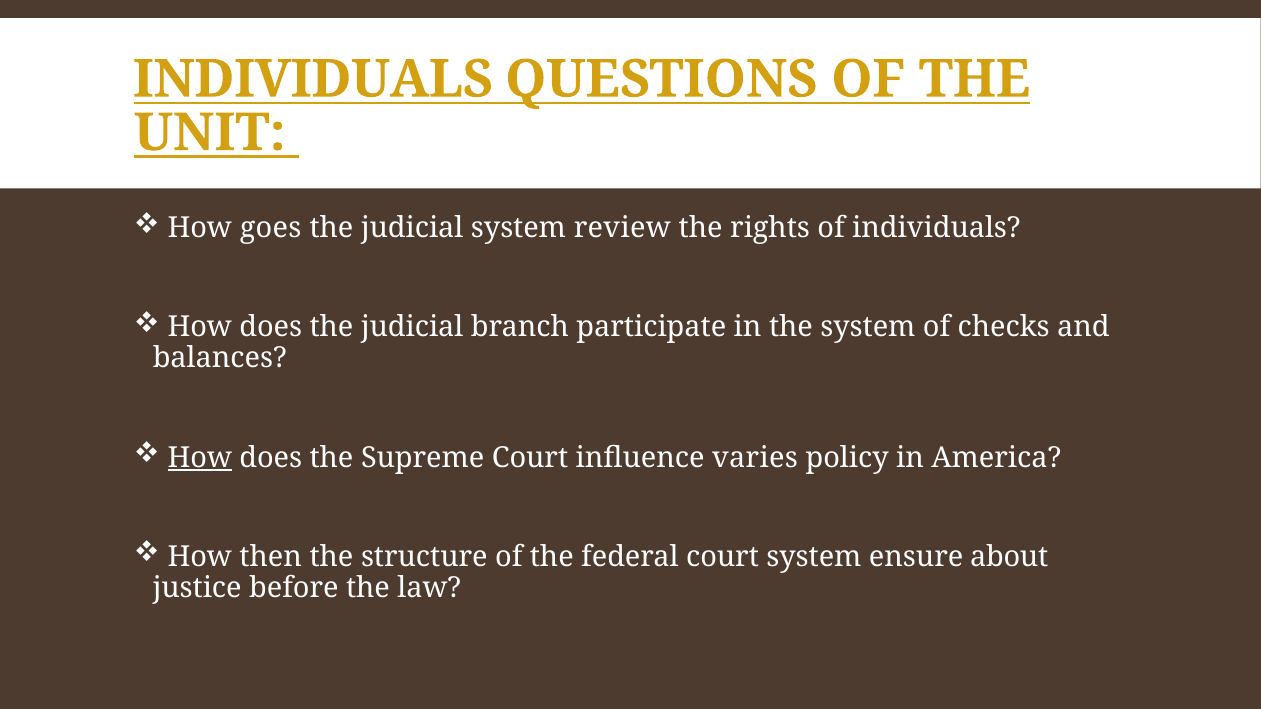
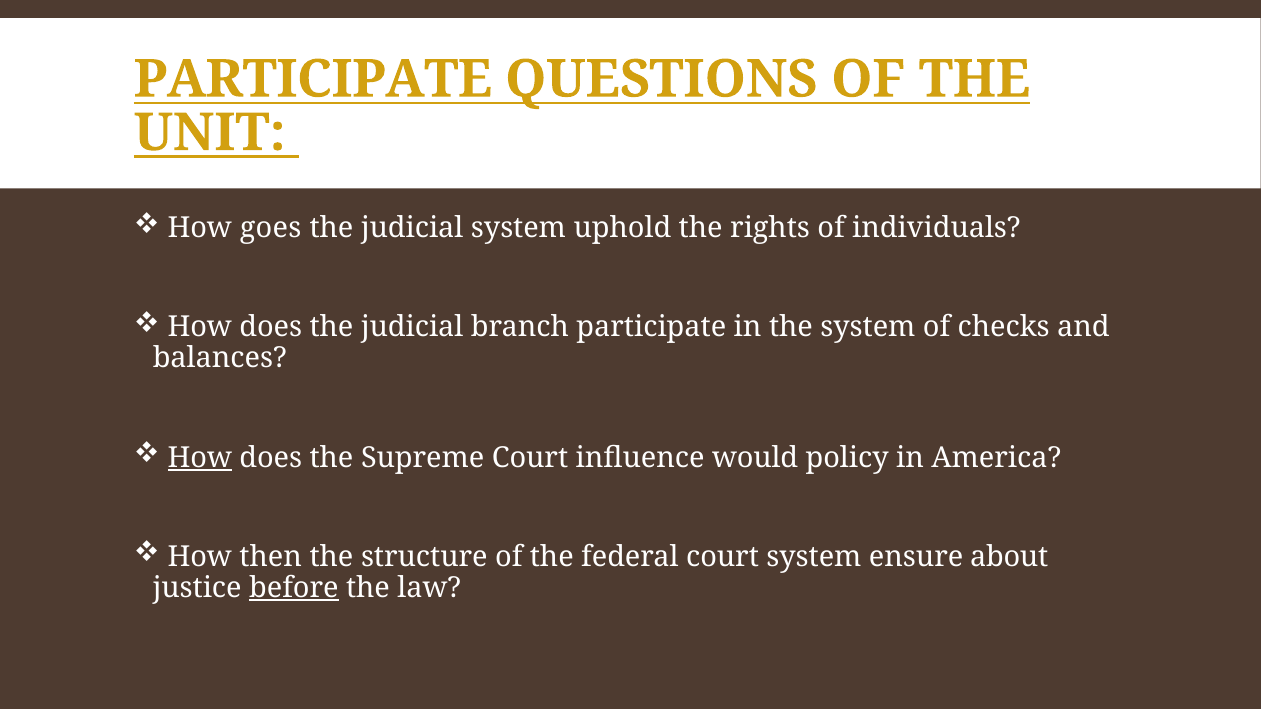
INDIVIDUALS at (313, 79): INDIVIDUALS -> PARTICIPATE
review: review -> uphold
varies: varies -> would
before underline: none -> present
